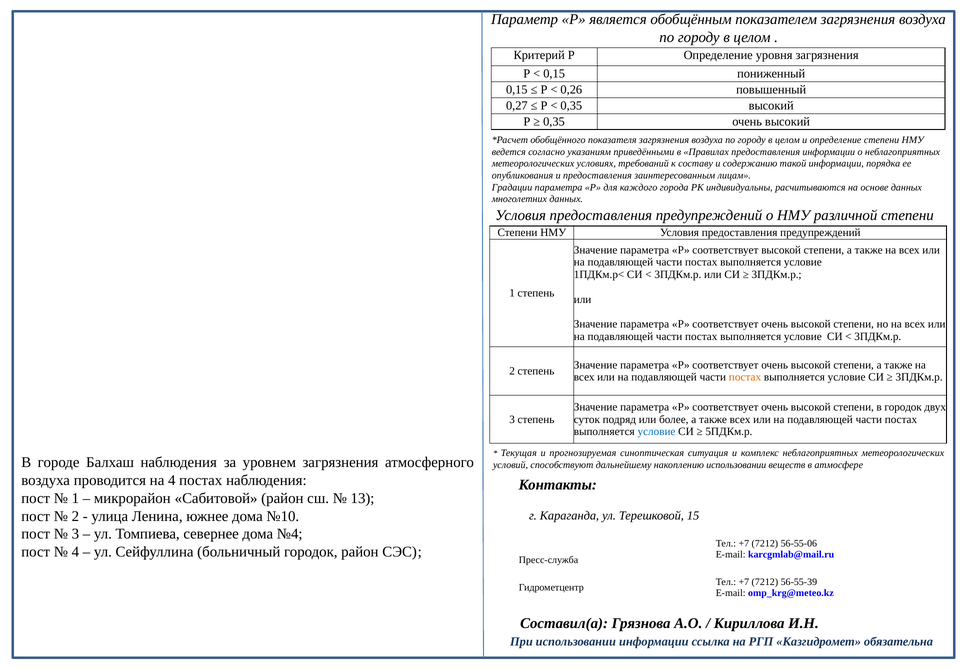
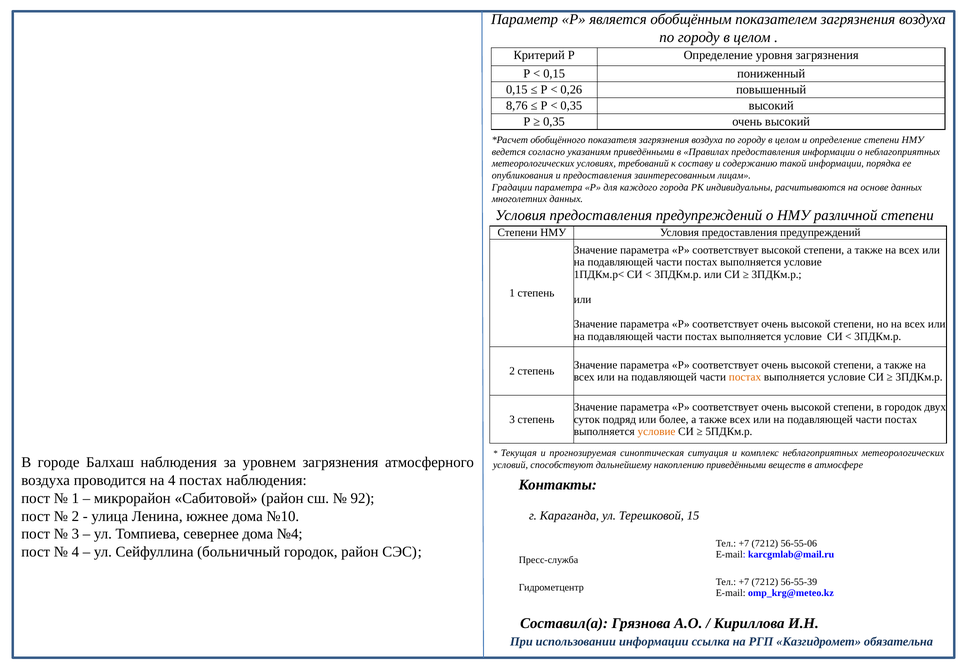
0,27: 0,27 -> 8,76
условие at (657, 432) colour: blue -> orange
накоплению использовании: использовании -> приведёнными
13: 13 -> 92
